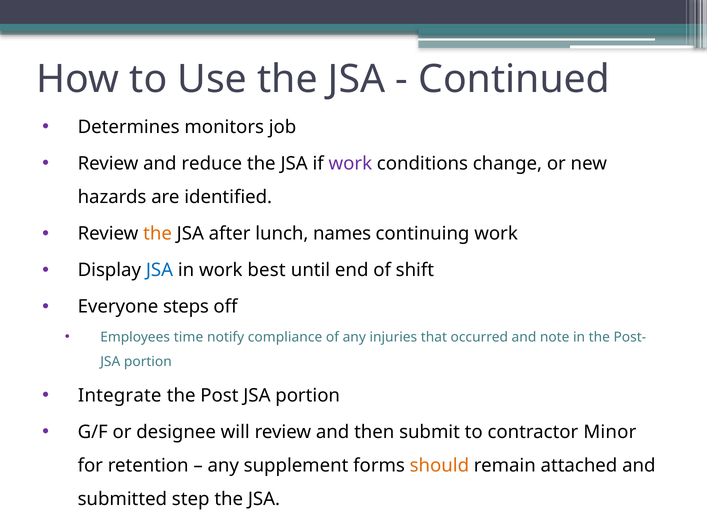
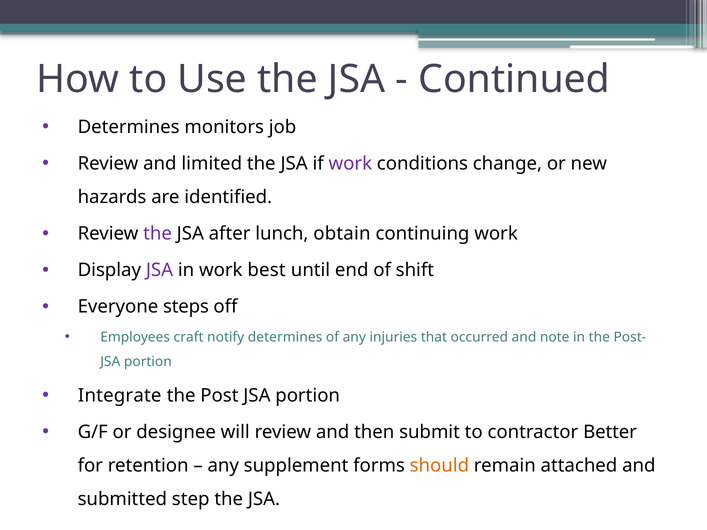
reduce: reduce -> limited
the at (158, 234) colour: orange -> purple
names: names -> obtain
JSA at (159, 270) colour: blue -> purple
time: time -> craft
notify compliance: compliance -> determines
Minor: Minor -> Better
